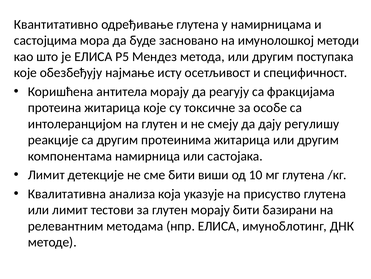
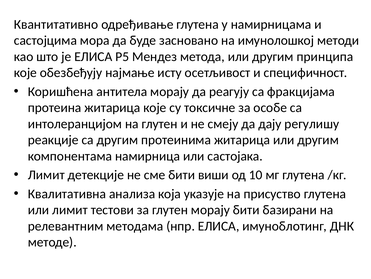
поступака: поступака -> принципа
